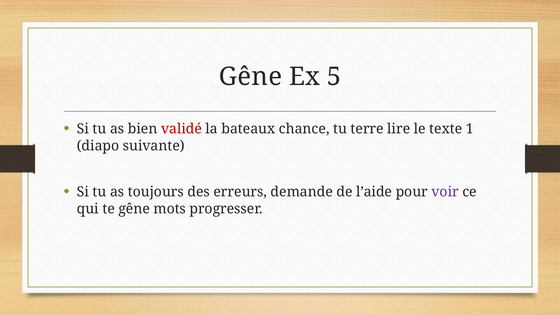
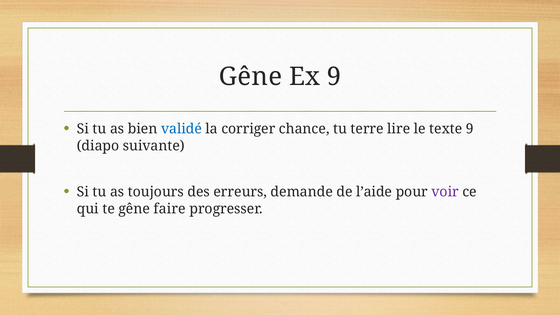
Ex 5: 5 -> 9
validé colour: red -> blue
bateaux: bateaux -> corriger
texte 1: 1 -> 9
mots: mots -> faire
